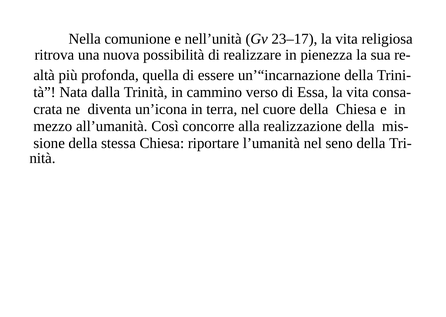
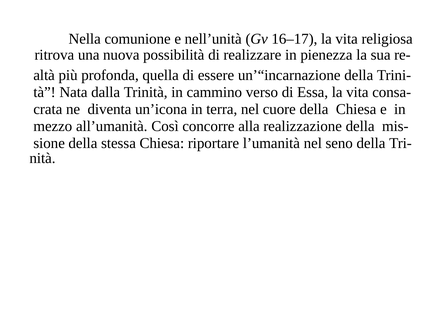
23–17: 23–17 -> 16–17
